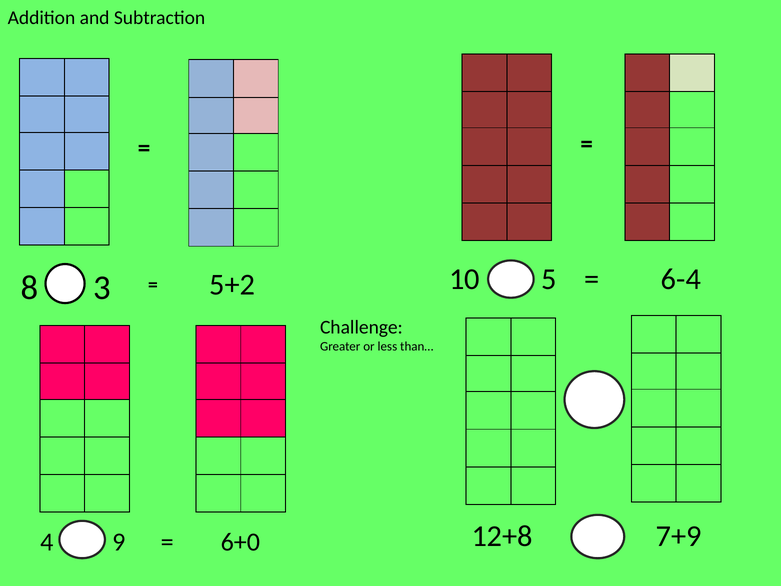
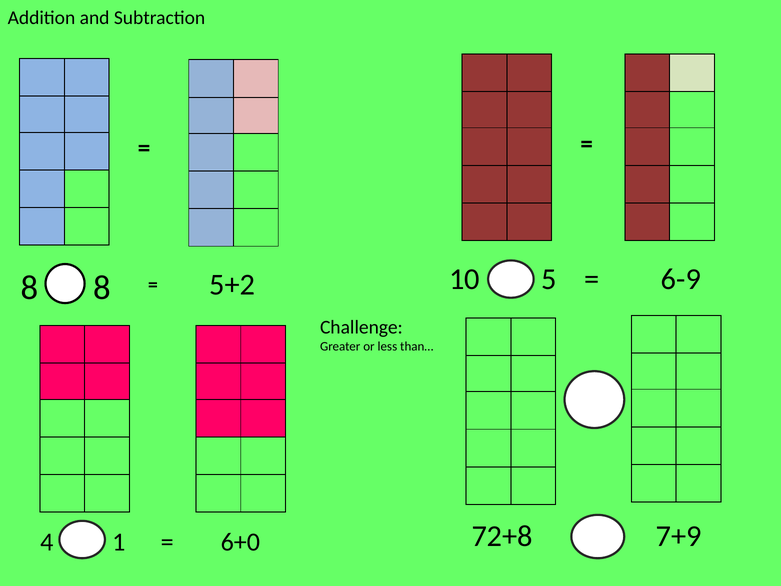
6-4: 6-4 -> 6-9
8 3: 3 -> 8
12+8: 12+8 -> 72+8
9: 9 -> 1
